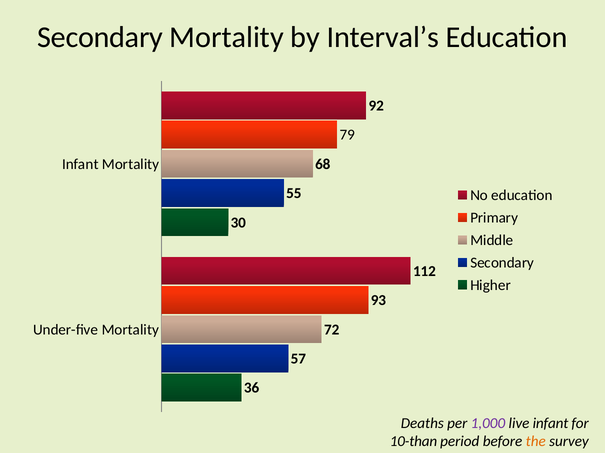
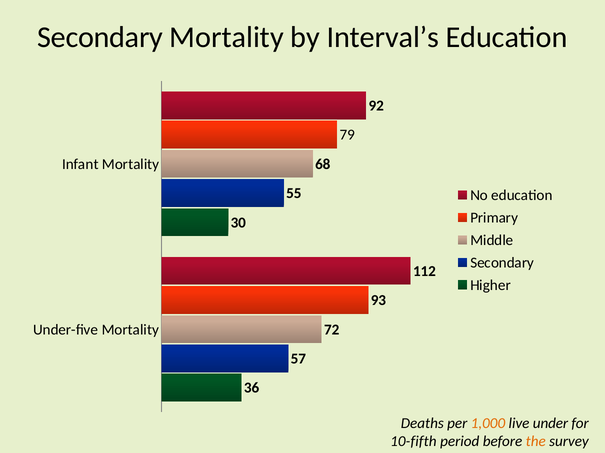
1,000 colour: purple -> orange
live infant: infant -> under
10-than: 10-than -> 10-fifth
